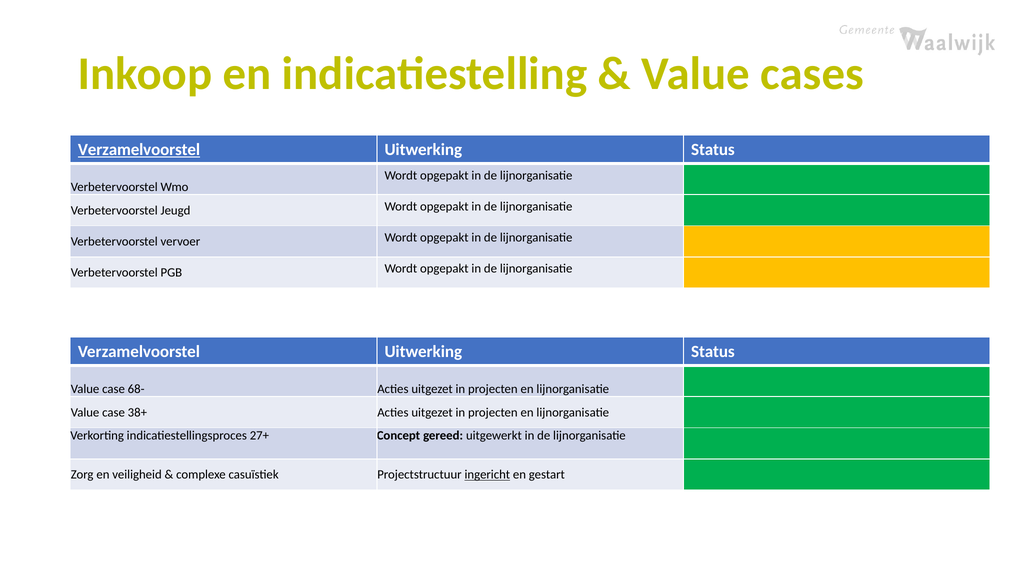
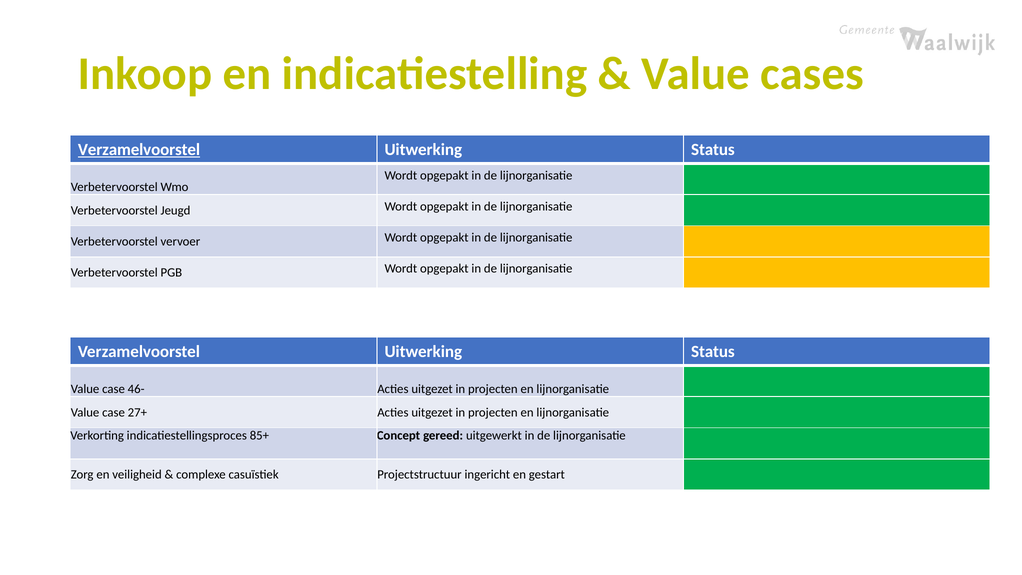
68-: 68- -> 46-
38+: 38+ -> 27+
27+: 27+ -> 85+
ingericht underline: present -> none
